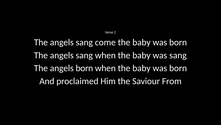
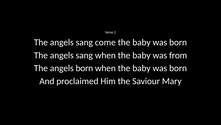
was sang: sang -> from
From: From -> Mary
